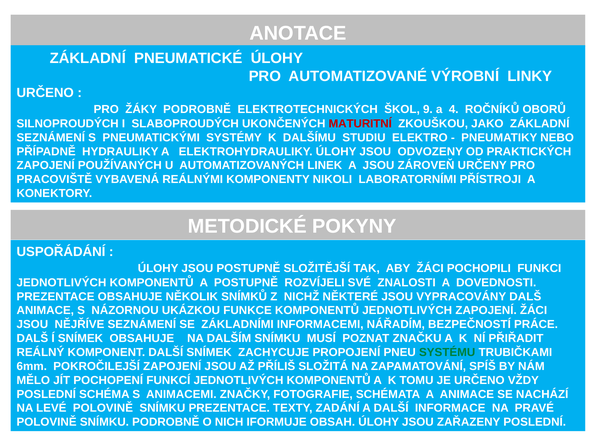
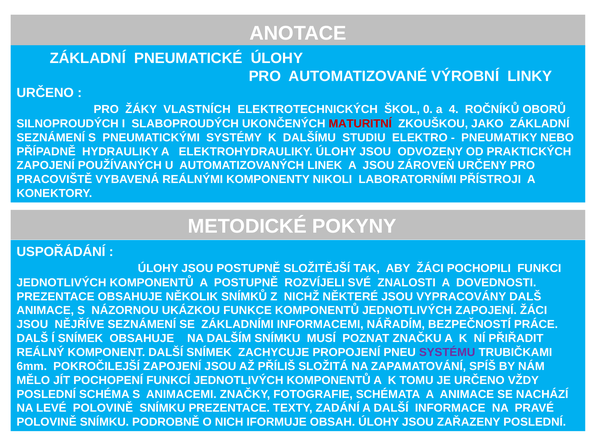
ŽÁKY PODROBNĚ: PODROBNĚ -> VLASTNÍCH
9: 9 -> 0
SYSTÉMU colour: green -> purple
